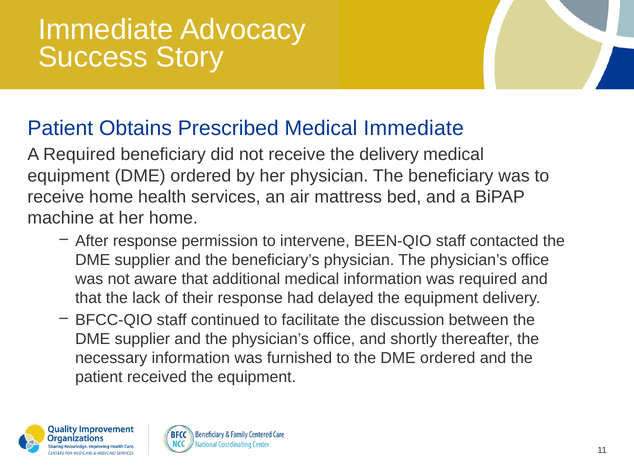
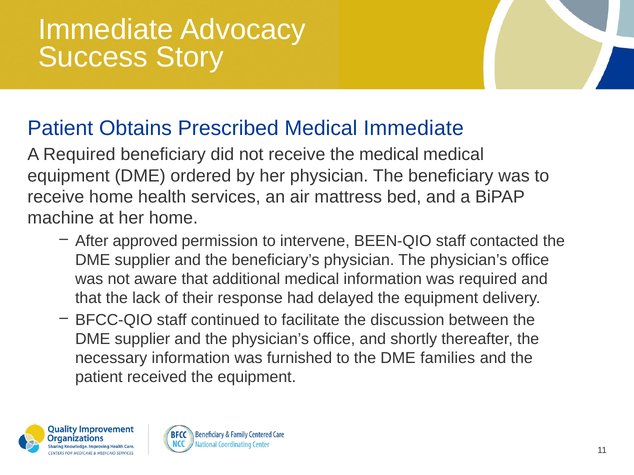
the delivery: delivery -> medical
After response: response -> approved
the DME ordered: ordered -> families
